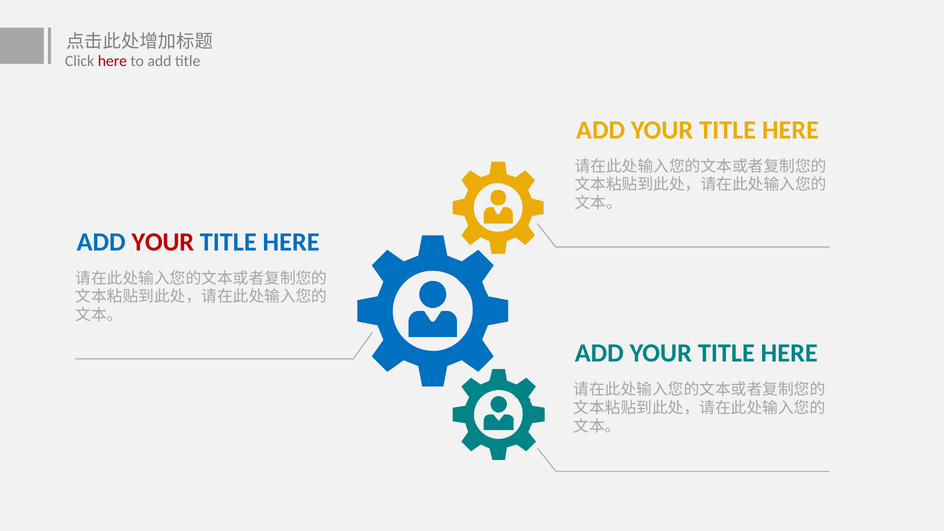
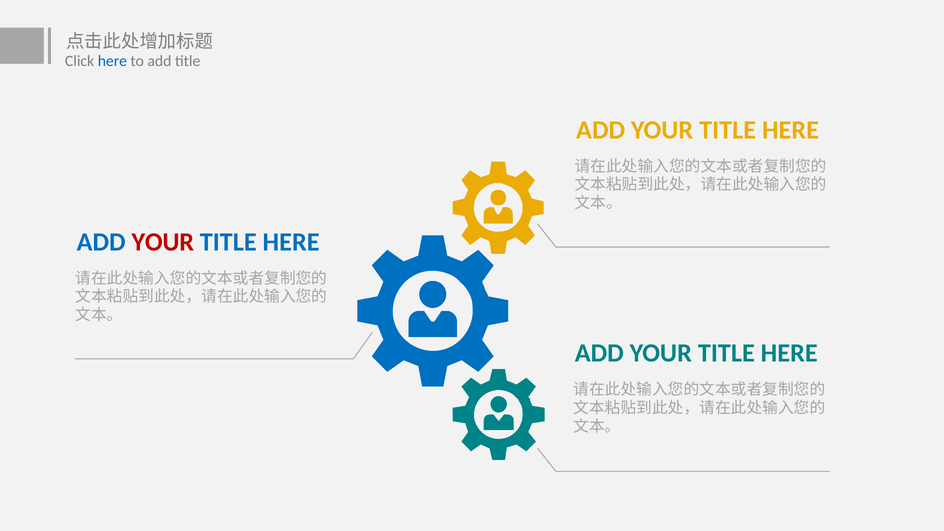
here at (112, 61) colour: red -> blue
